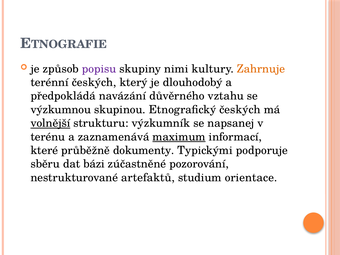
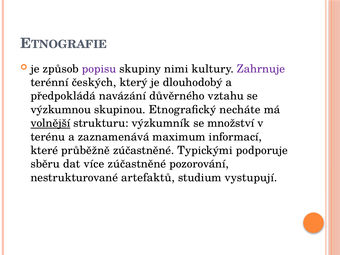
Zahrnuje colour: orange -> purple
Etnografický českých: českých -> necháte
napsanej: napsanej -> množství
maximum underline: present -> none
průběžně dokumenty: dokumenty -> zúčastněné
bázi: bázi -> více
orientace: orientace -> vystupují
